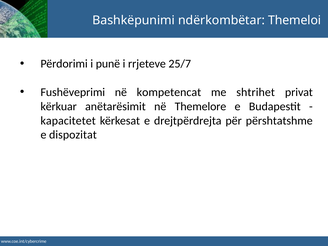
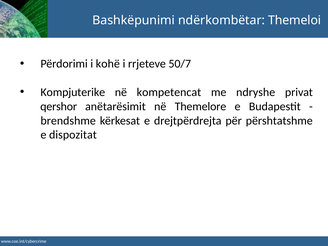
punë: punë -> kohë
25/7: 25/7 -> 50/7
Fushëveprimi: Fushëveprimi -> Kompjuterike
shtrihet: shtrihet -> ndryshe
kërkuar: kërkuar -> qershor
kapacitetet: kapacitetet -> brendshme
